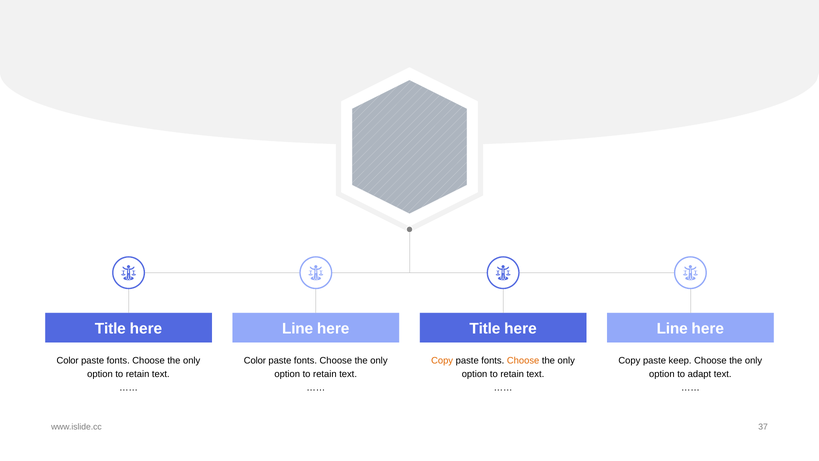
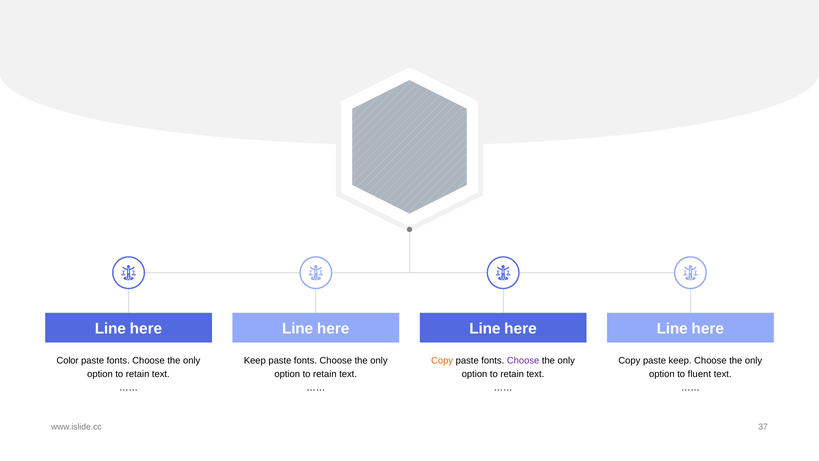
Title at (110, 328): Title -> Line
Title at (485, 328): Title -> Line
Color at (255, 360): Color -> Keep
Choose at (523, 360) colour: orange -> purple
adapt: adapt -> fluent
